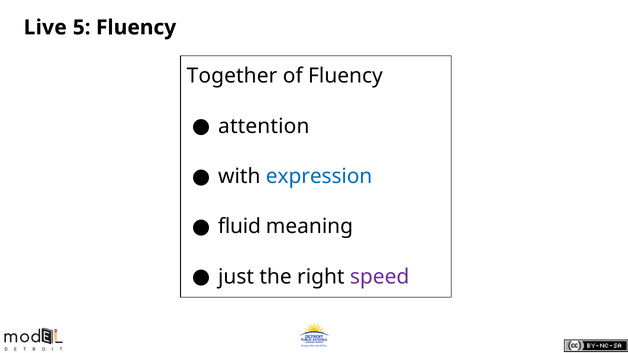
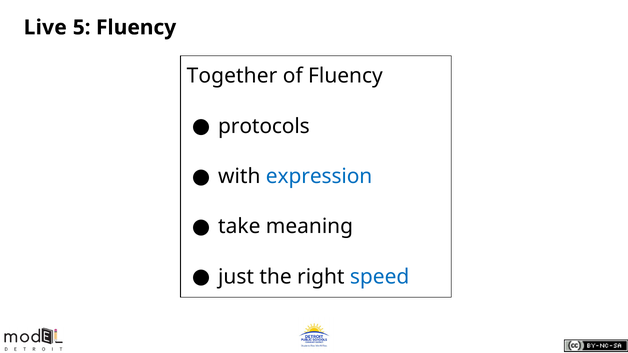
attention: attention -> protocols
fluid: fluid -> take
speed colour: purple -> blue
